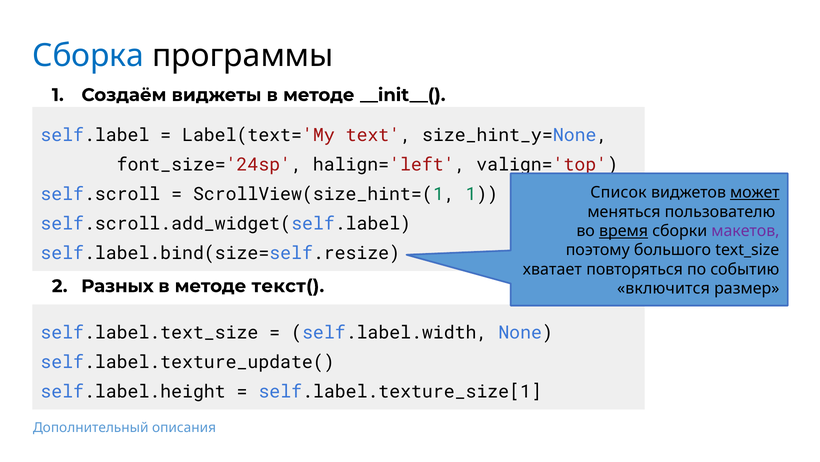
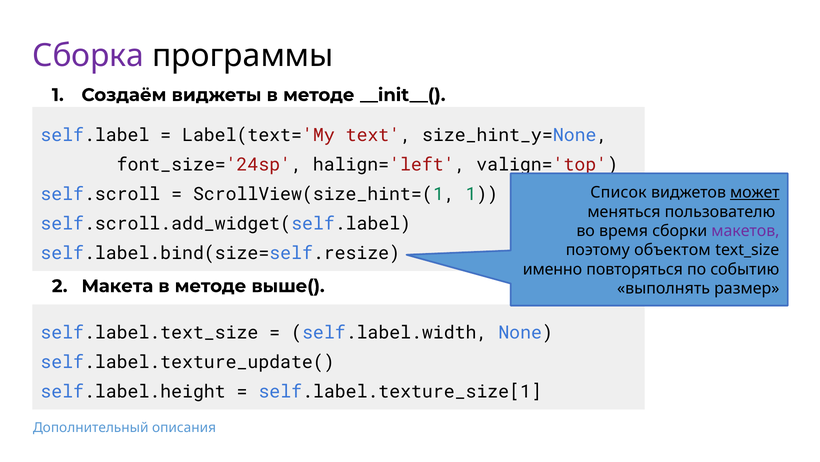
Сборка colour: blue -> purple
время underline: present -> none
большого: большого -> объектом
хватает: хватает -> именно
Разных: Разных -> Макета
текст(: текст( -> выше(
включится: включится -> выполнять
